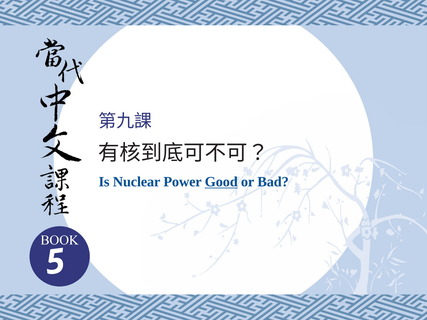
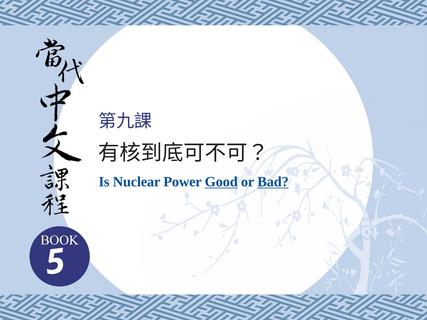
Bad underline: none -> present
